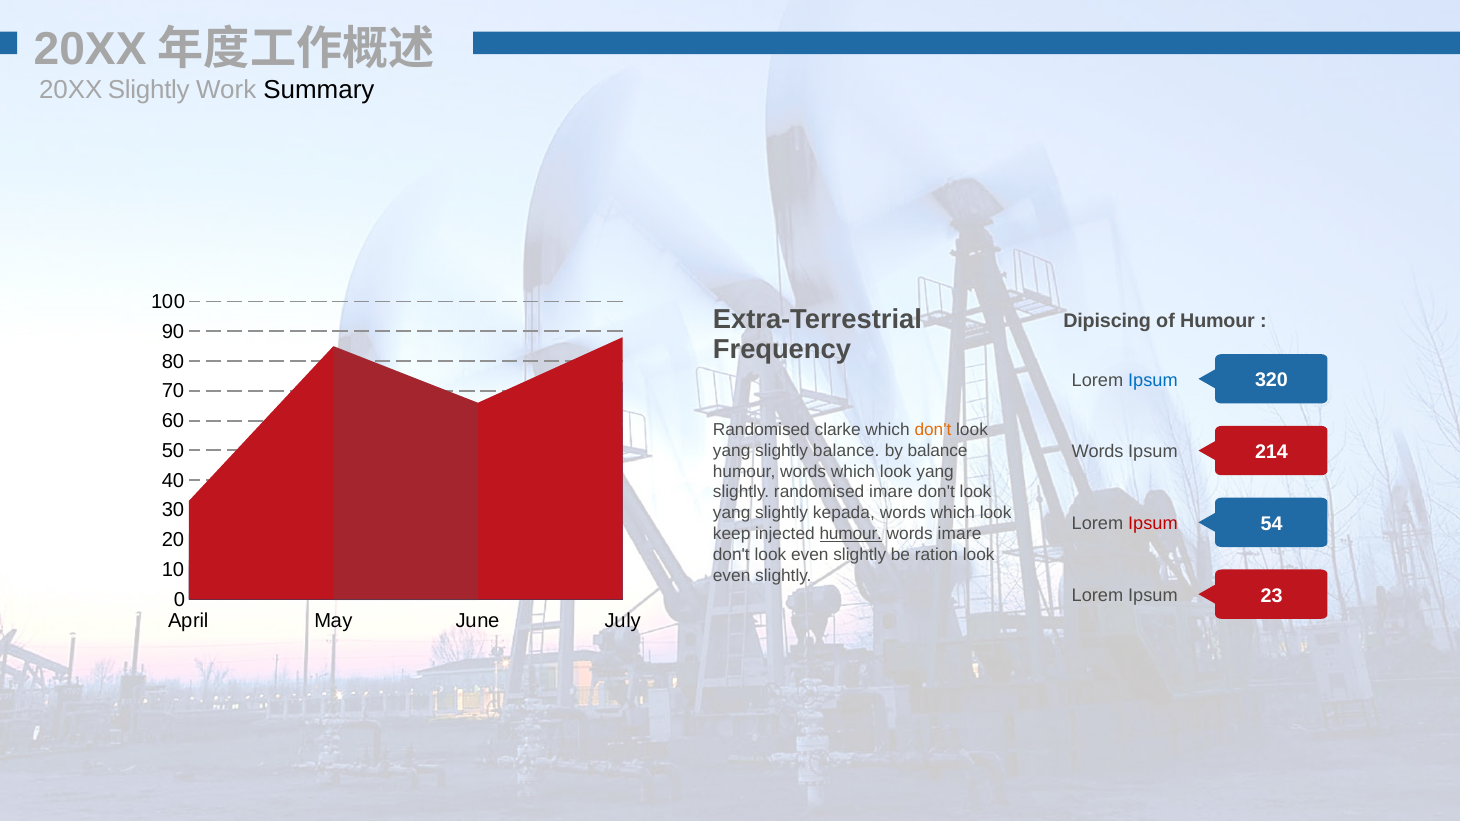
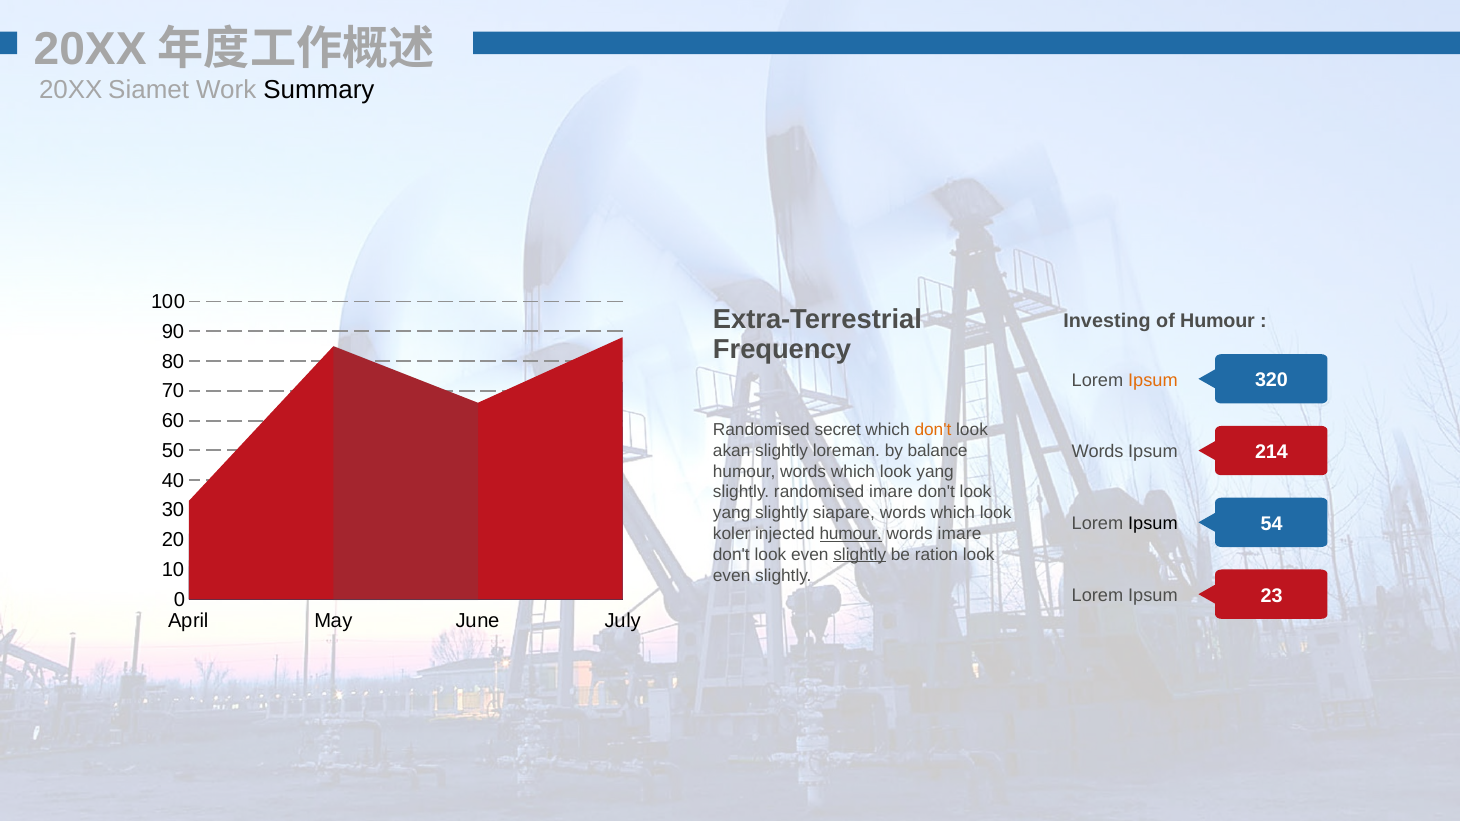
20XX Slightly: Slightly -> Siamet
Dipiscing: Dipiscing -> Investing
Ipsum at (1153, 380) colour: blue -> orange
clarke: clarke -> secret
yang at (732, 451): yang -> akan
slightly balance: balance -> loreman
kepada: kepada -> siapare
Ipsum at (1153, 524) colour: red -> black
keep: keep -> koler
slightly at (860, 555) underline: none -> present
